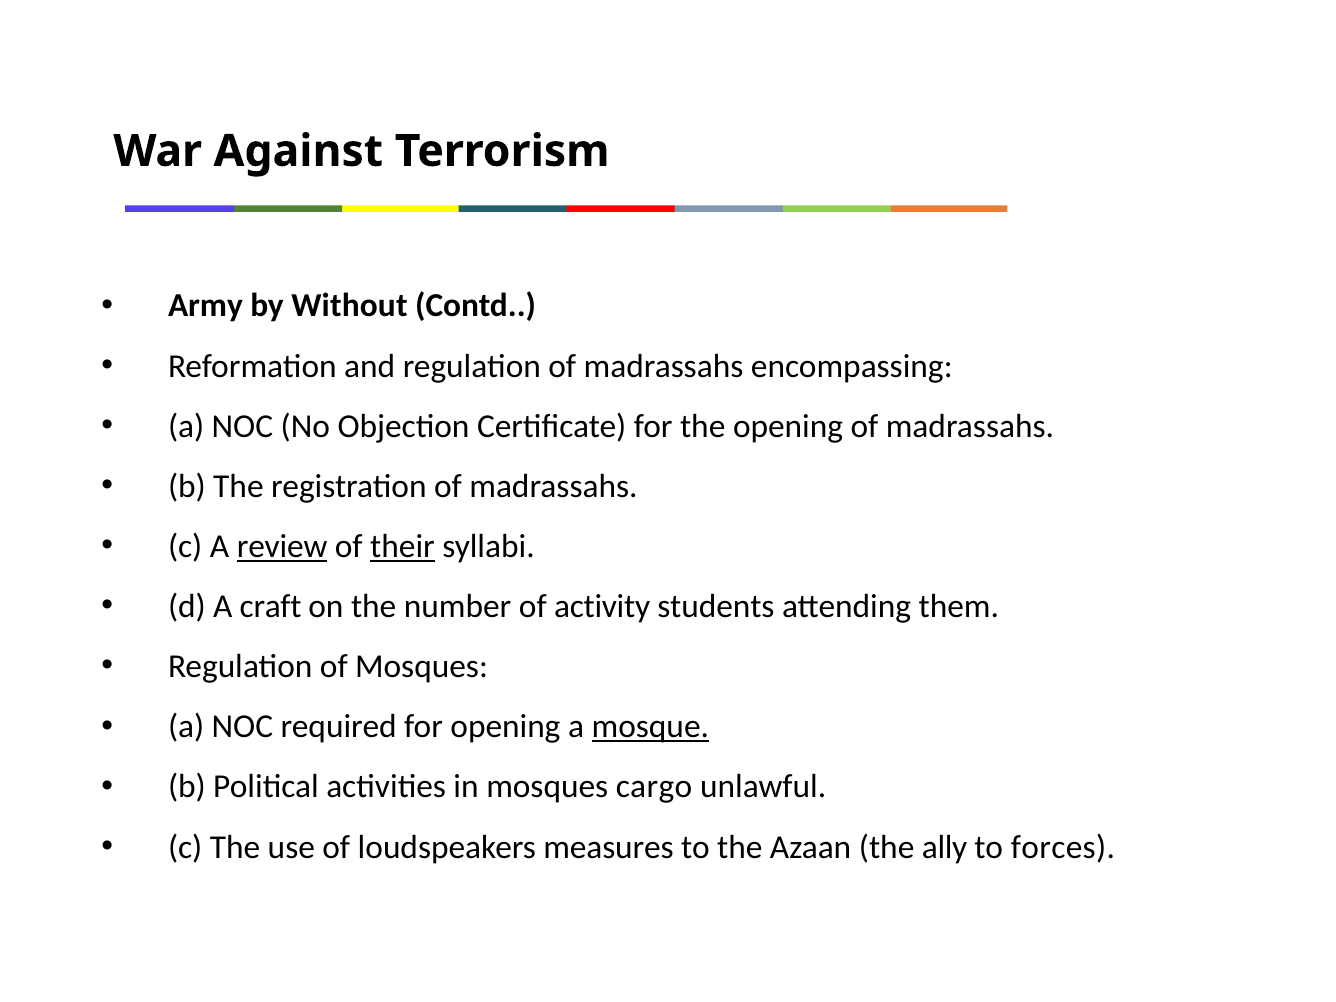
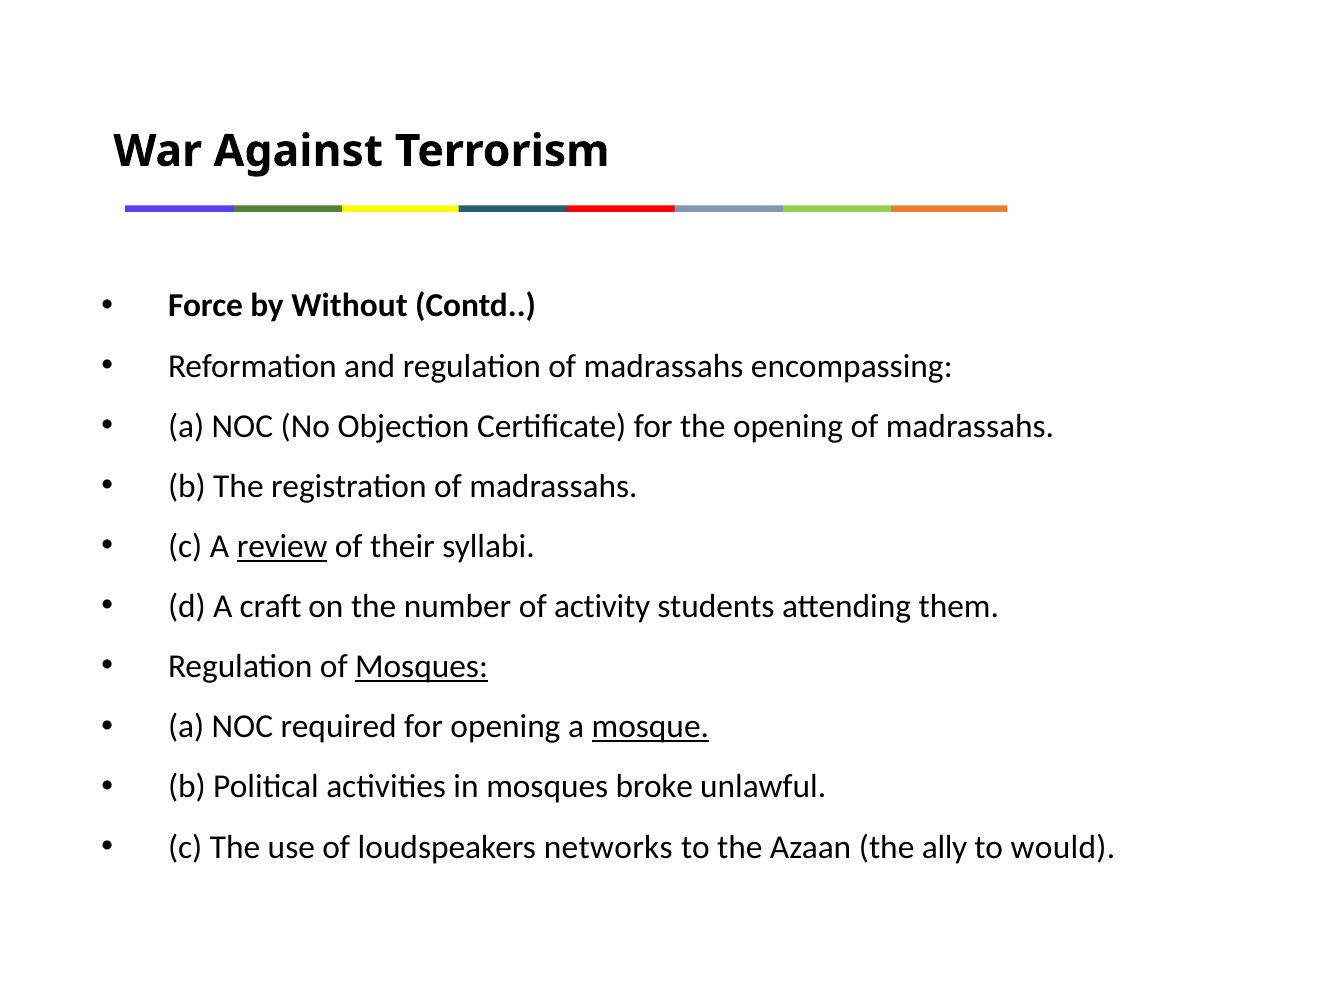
Army: Army -> Force
their underline: present -> none
Mosques at (422, 667) underline: none -> present
cargo: cargo -> broke
measures: measures -> networks
forces: forces -> would
